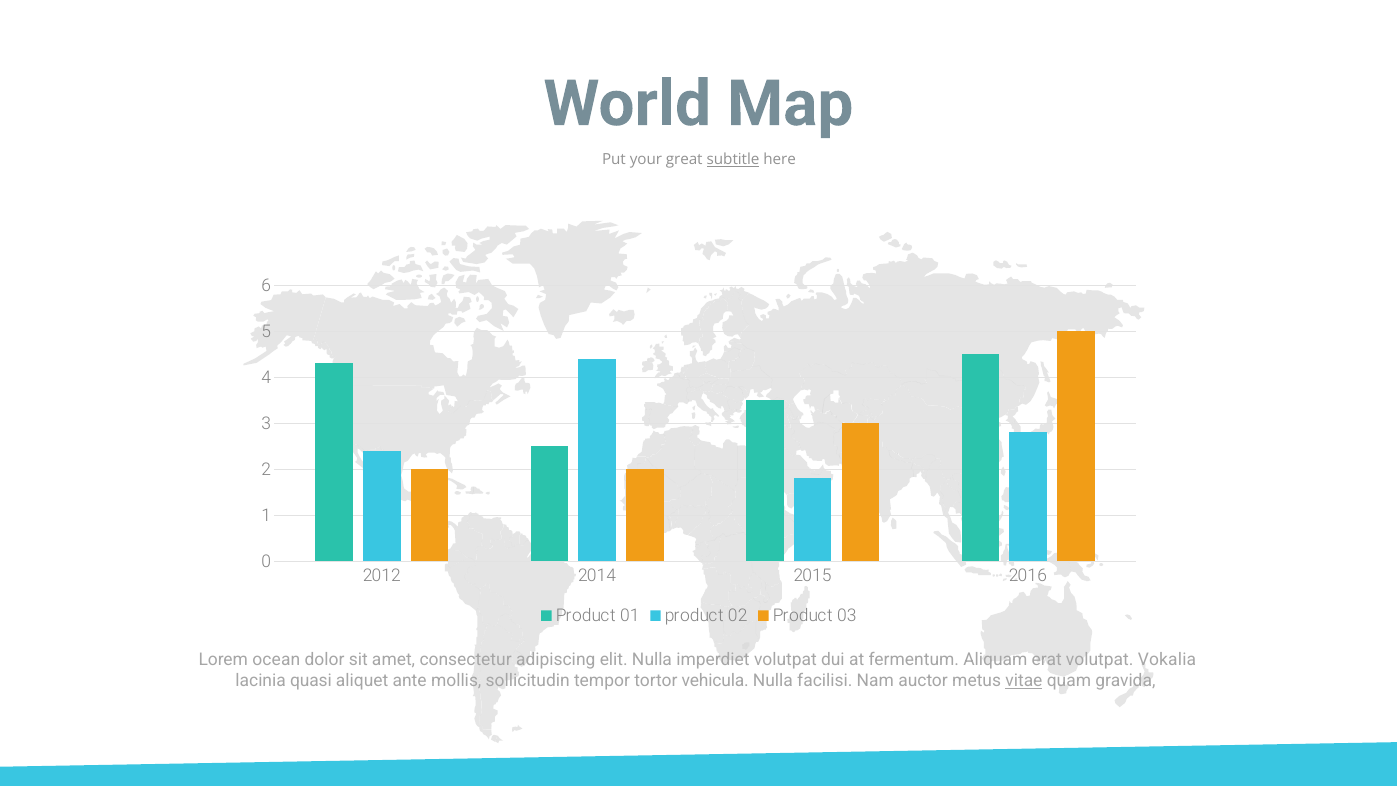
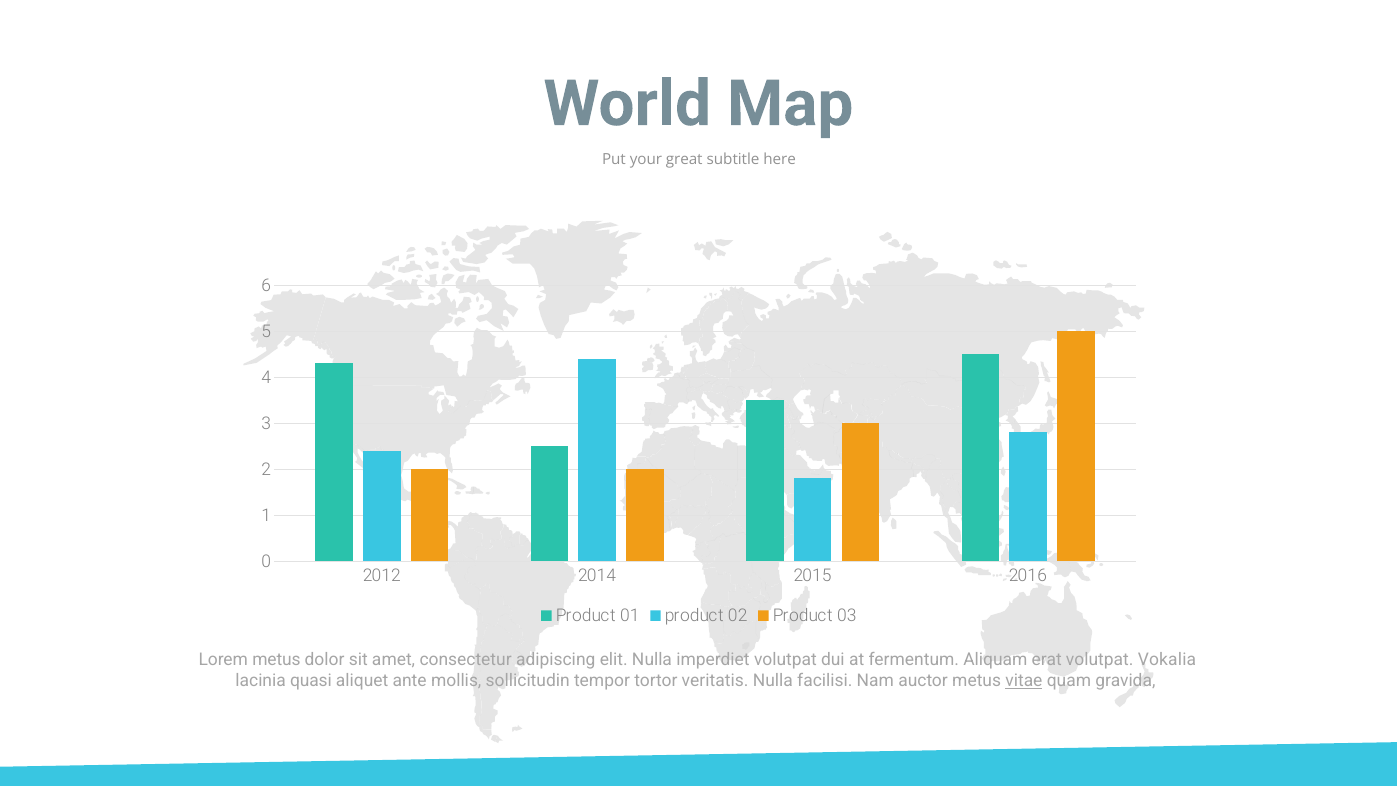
subtitle underline: present -> none
Lorem ocean: ocean -> metus
vehicula: vehicula -> veritatis
